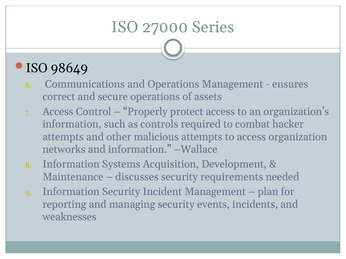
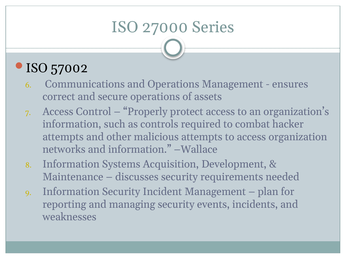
98649: 98649 -> 57002
